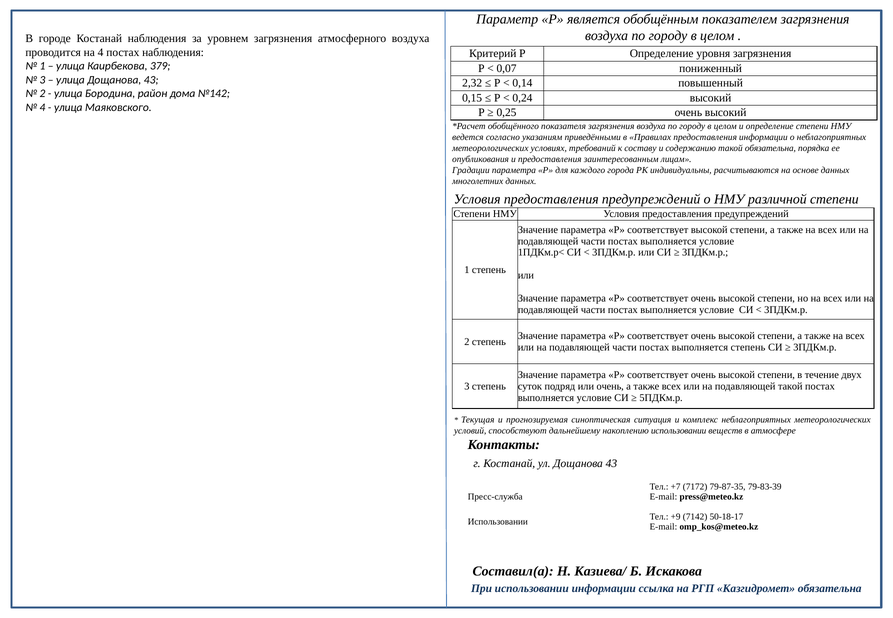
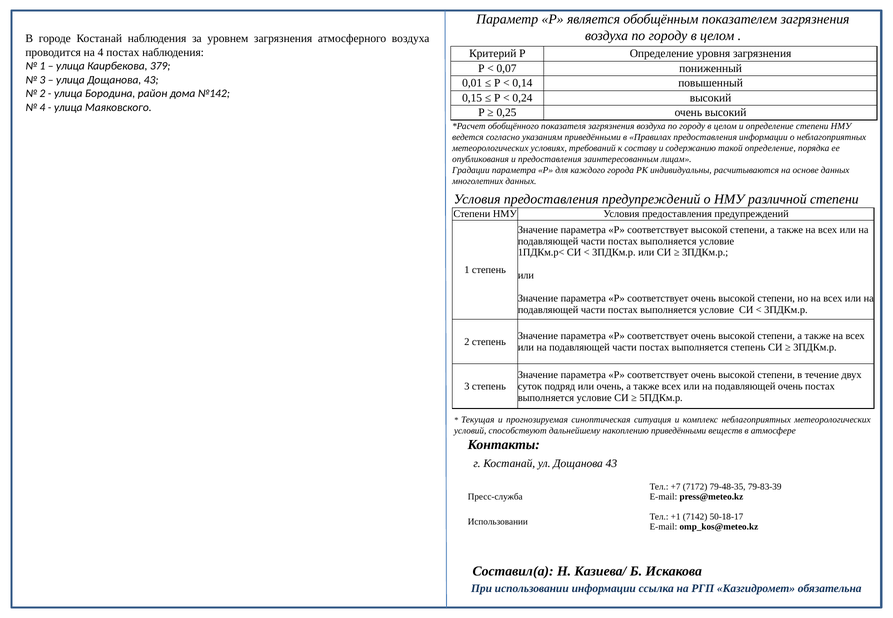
2,32: 2,32 -> 0,01
такой обязательна: обязательна -> определение
подавляющей такой: такой -> очень
накоплению использовании: использовании -> приведёнными
79-87-35: 79-87-35 -> 79-48-35
+9: +9 -> +1
